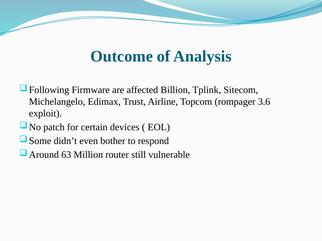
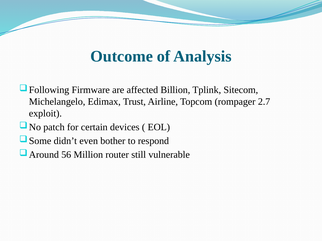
3.6: 3.6 -> 2.7
63: 63 -> 56
